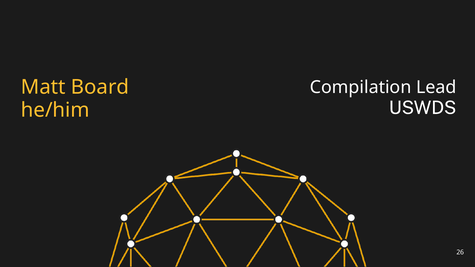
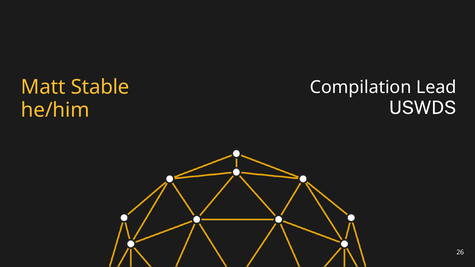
Board: Board -> Stable
